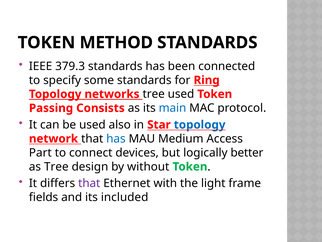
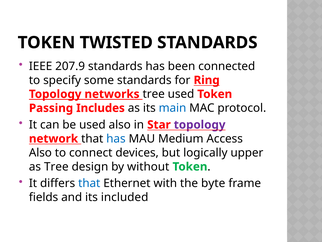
METHOD: METHOD -> TWISTED
379.3: 379.3 -> 207.9
Consists: Consists -> Includes
topology at (200, 125) colour: blue -> purple
Part at (40, 152): Part -> Also
better: better -> upper
that at (89, 183) colour: purple -> blue
light: light -> byte
